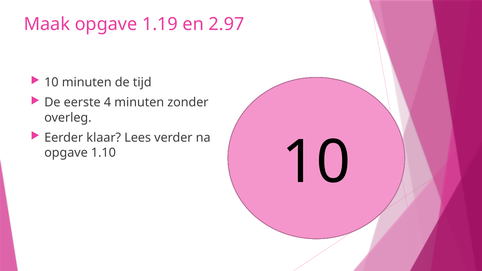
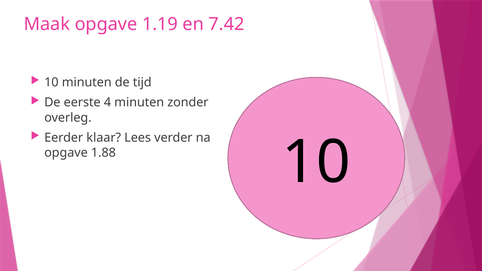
2.97: 2.97 -> 7.42
1.10: 1.10 -> 1.88
